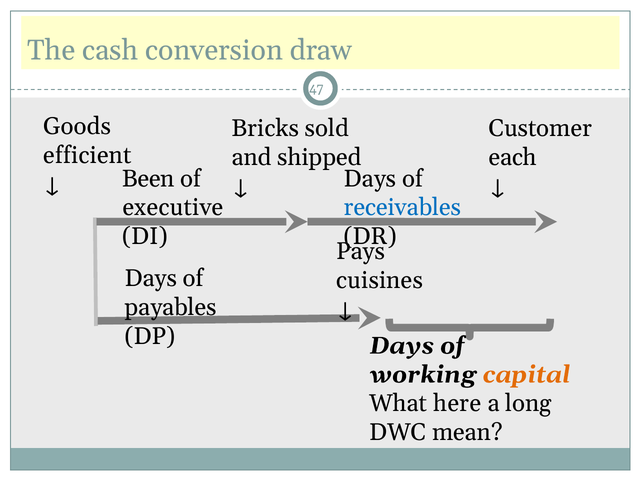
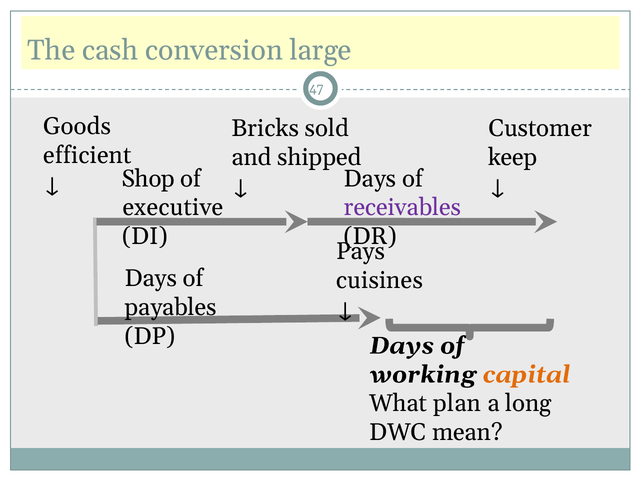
draw: draw -> large
each: each -> keep
Been: Been -> Shop
receivables colour: blue -> purple
here: here -> plan
